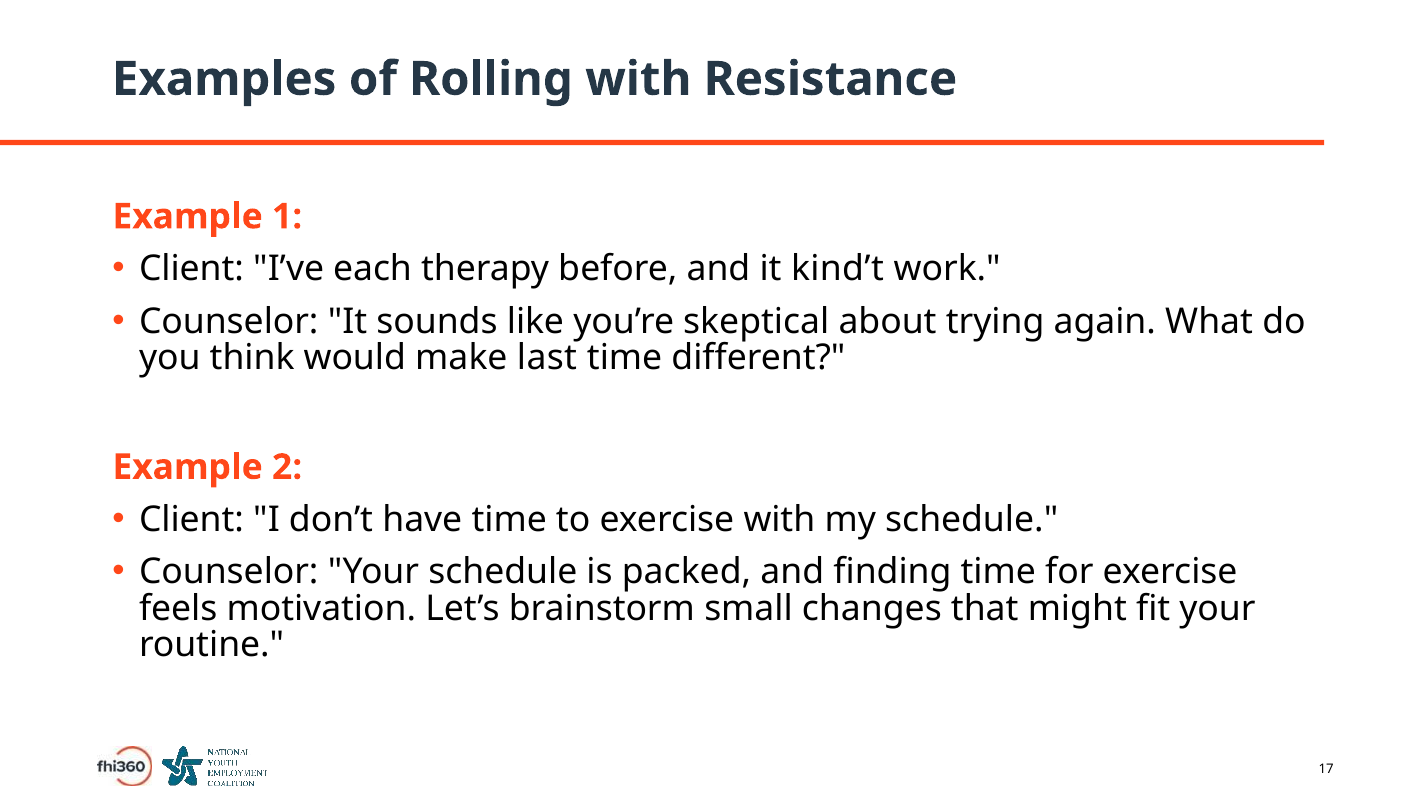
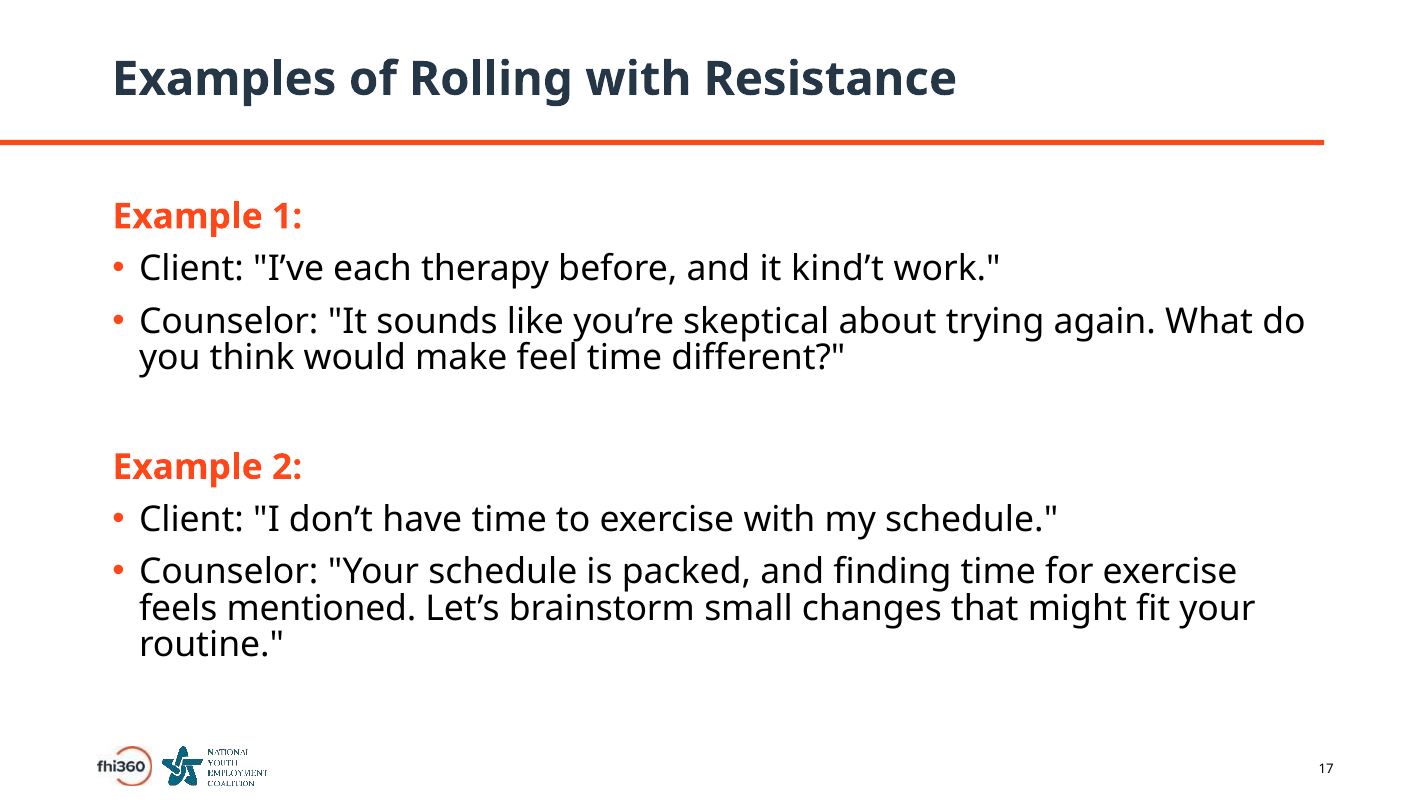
last: last -> feel
motivation: motivation -> mentioned
